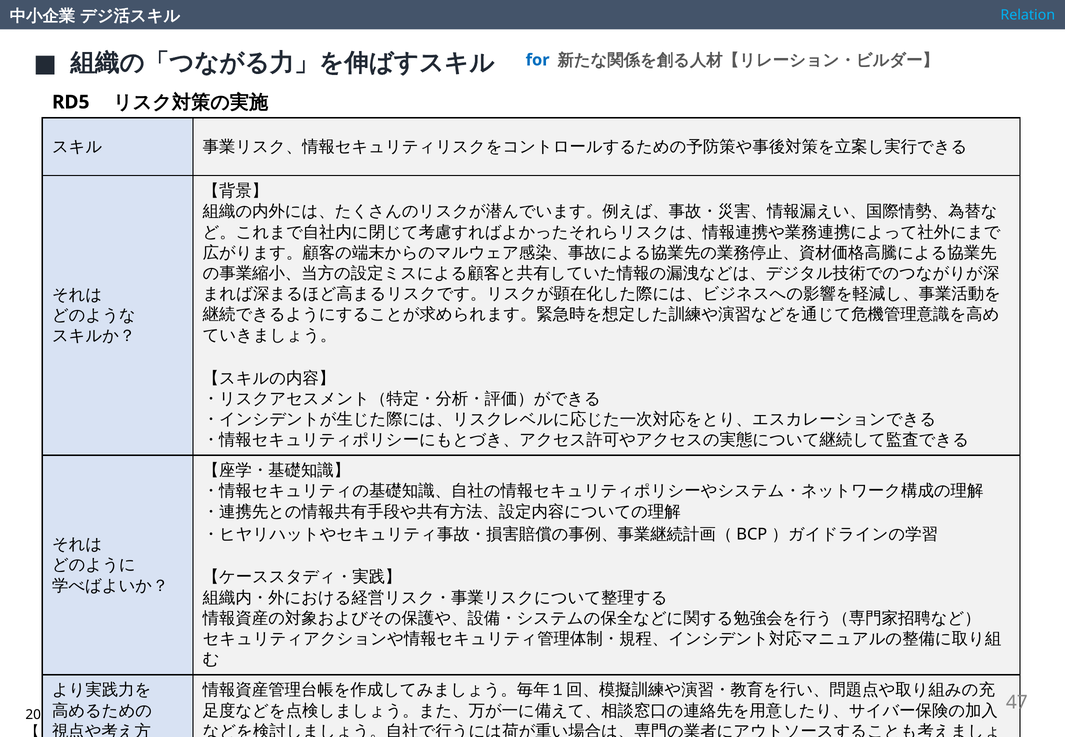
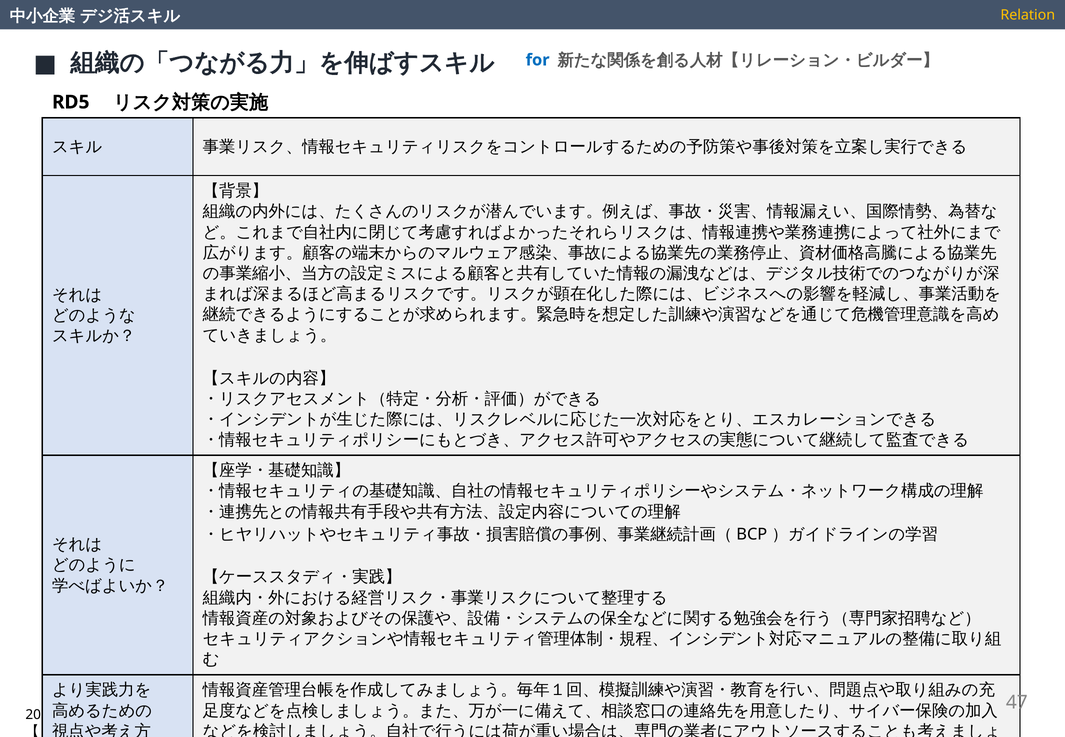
Relation colour: light blue -> yellow
